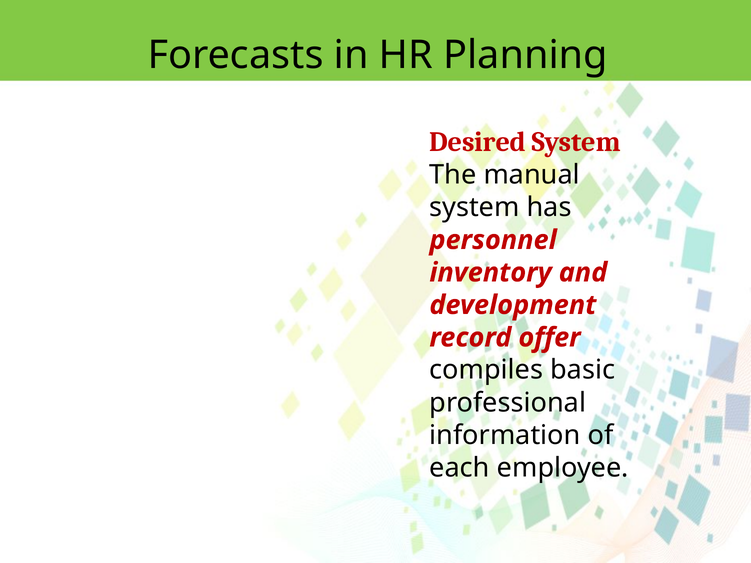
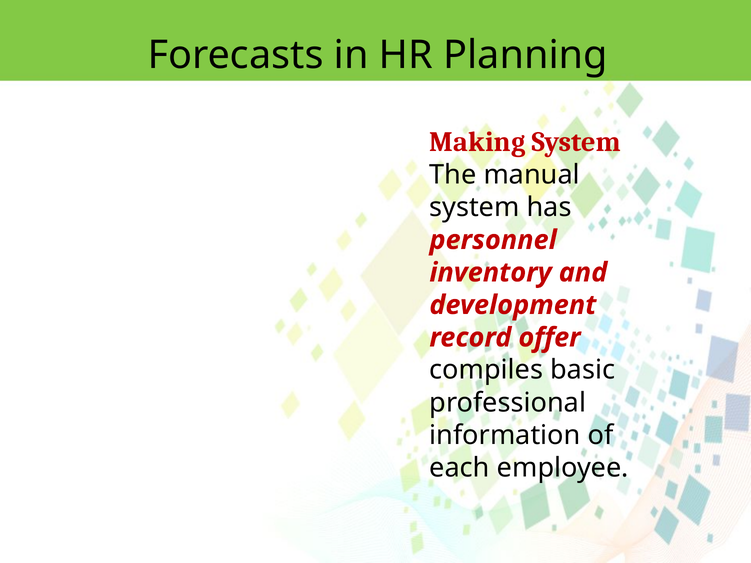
Desired: Desired -> Making
